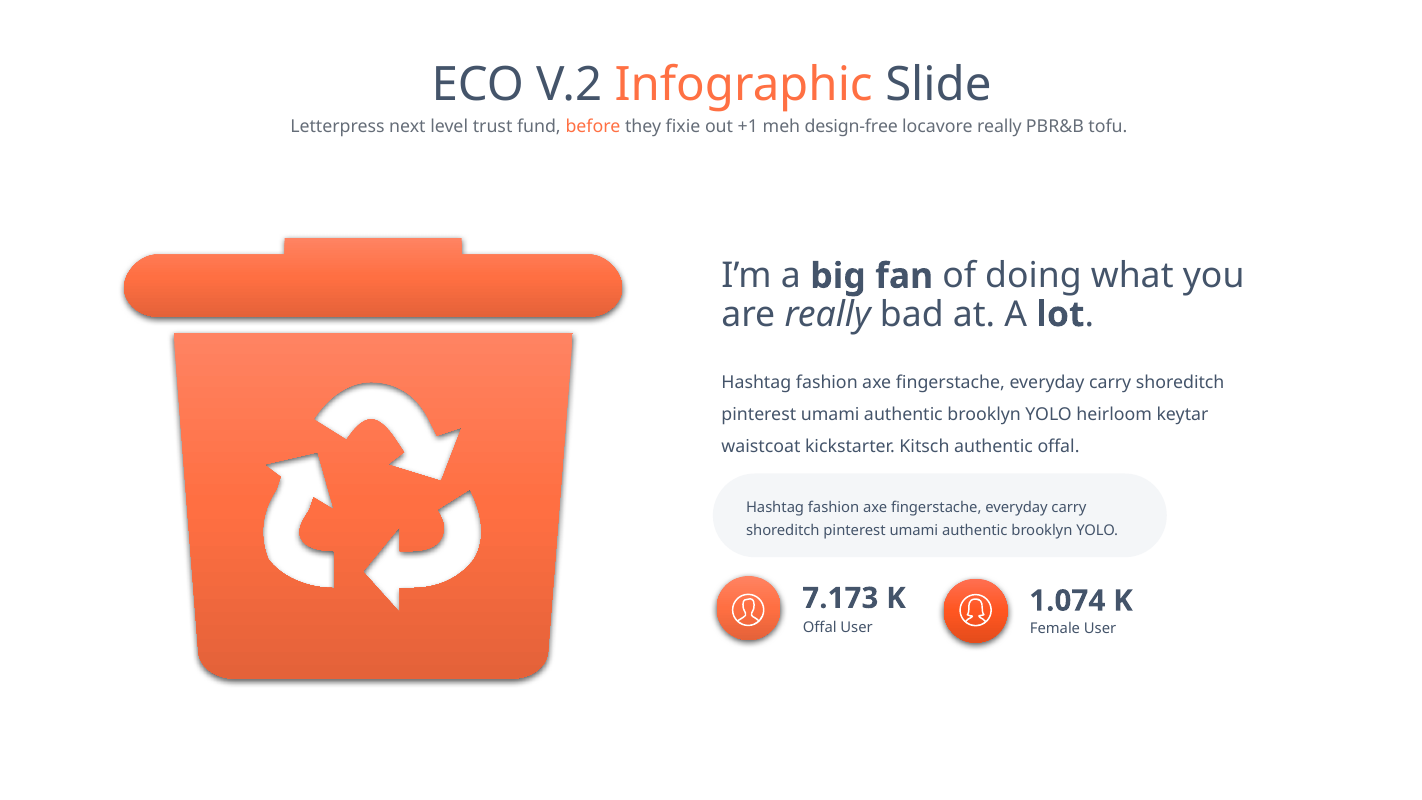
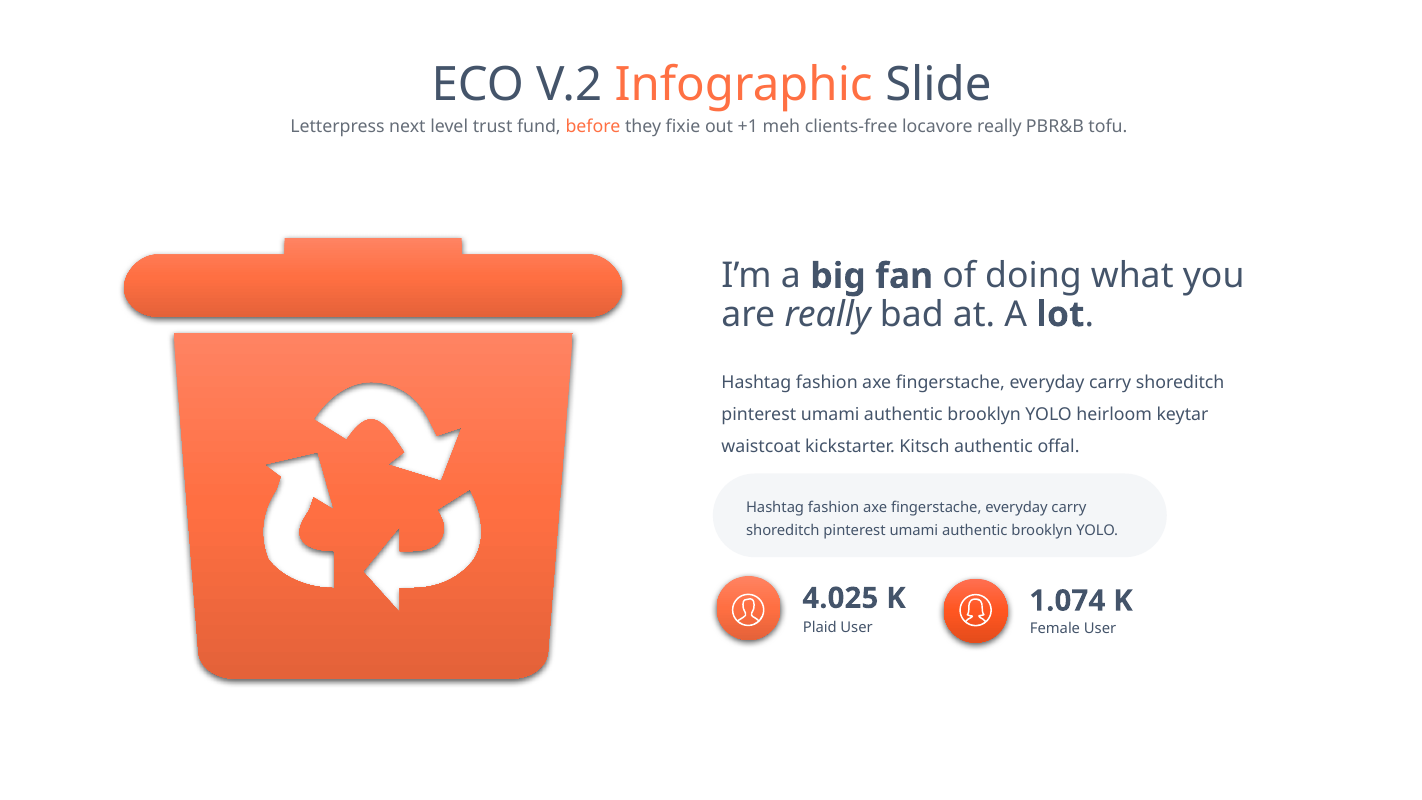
design-free: design-free -> clients-free
7.173: 7.173 -> 4.025
Offal at (820, 627): Offal -> Plaid
